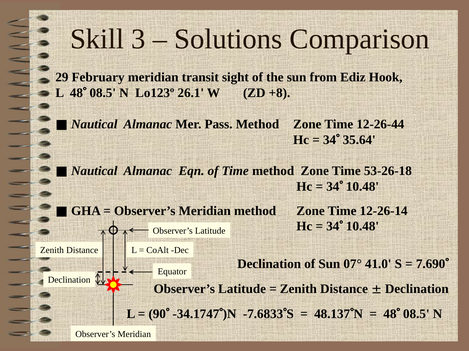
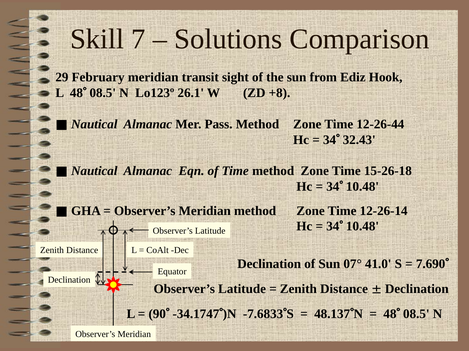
3: 3 -> 7
35.64: 35.64 -> 32.43
53-26-18: 53-26-18 -> 15-26-18
